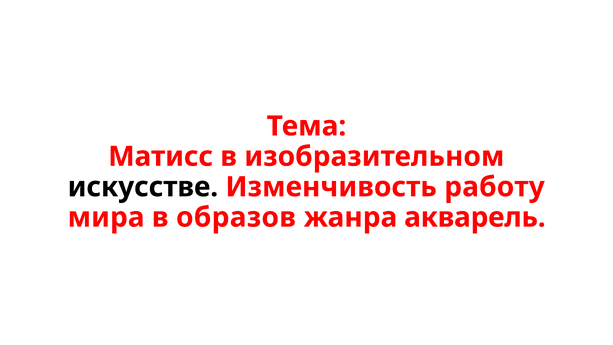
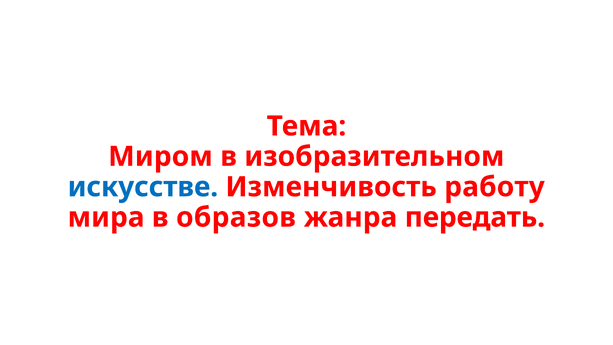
Матисс: Матисс -> Миром
искусстве colour: black -> blue
акварель: акварель -> передать
